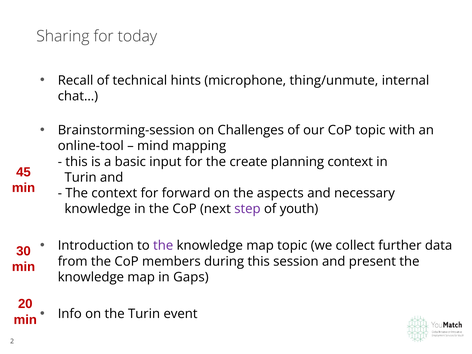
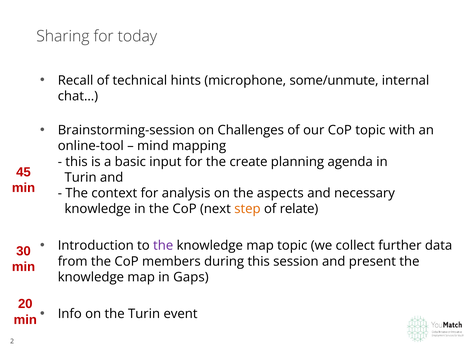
thing/unmute: thing/unmute -> some/unmute
planning context: context -> agenda
forward: forward -> analysis
step colour: purple -> orange
youth: youth -> relate
